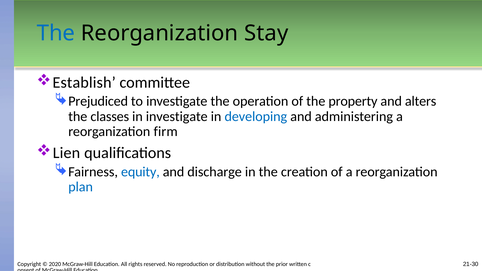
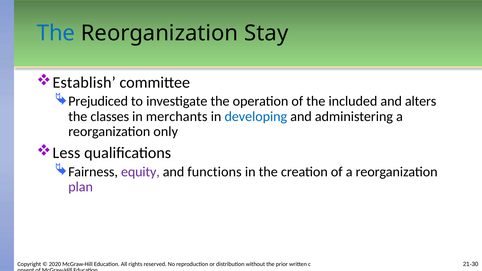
property: property -> included
in investigate: investigate -> merchants
firm: firm -> only
Lien: Lien -> Less
equity colour: blue -> purple
discharge: discharge -> functions
plan colour: blue -> purple
